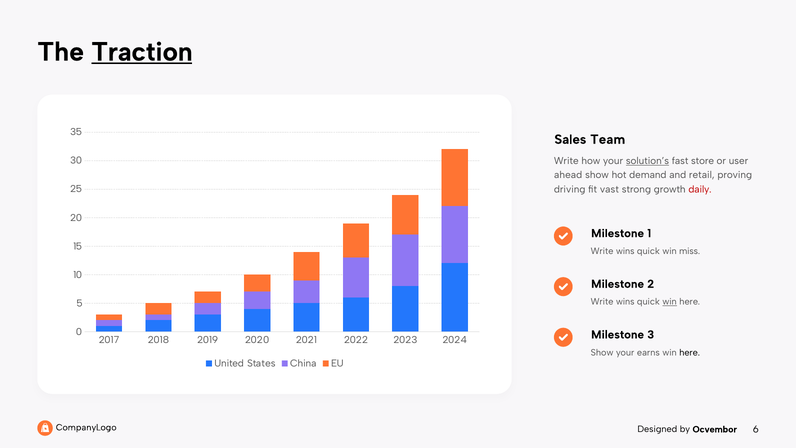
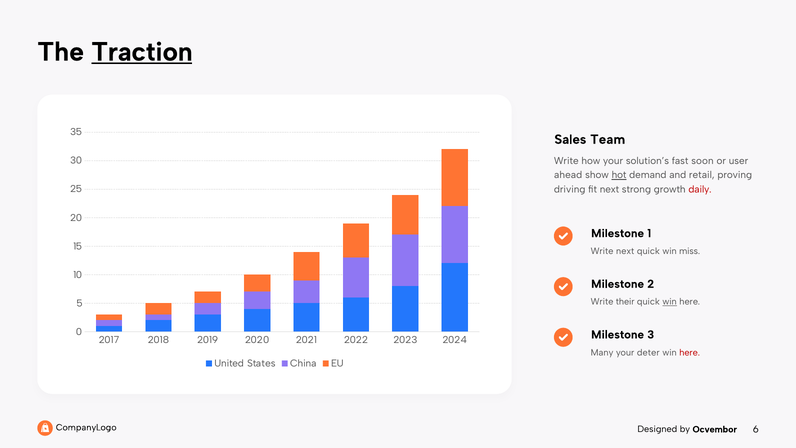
solution’s underline: present -> none
store: store -> soon
hot underline: none -> present
fit vast: vast -> next
wins at (625, 251): wins -> next
wins at (625, 302): wins -> their
Show at (602, 352): Show -> Many
earns: earns -> deter
here at (690, 352) colour: black -> red
